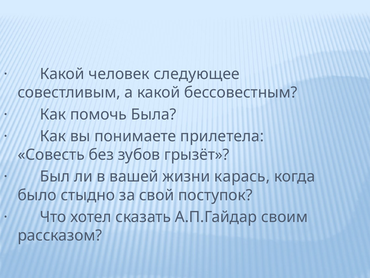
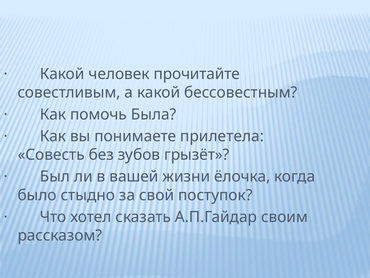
следующее: следующее -> прочитайте
карась: карась -> ёлочка
